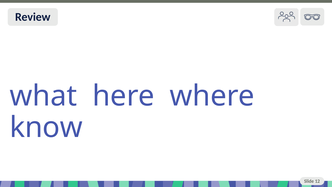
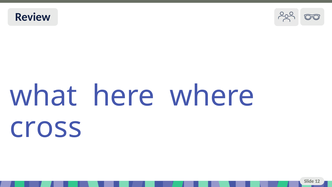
know: know -> cross
